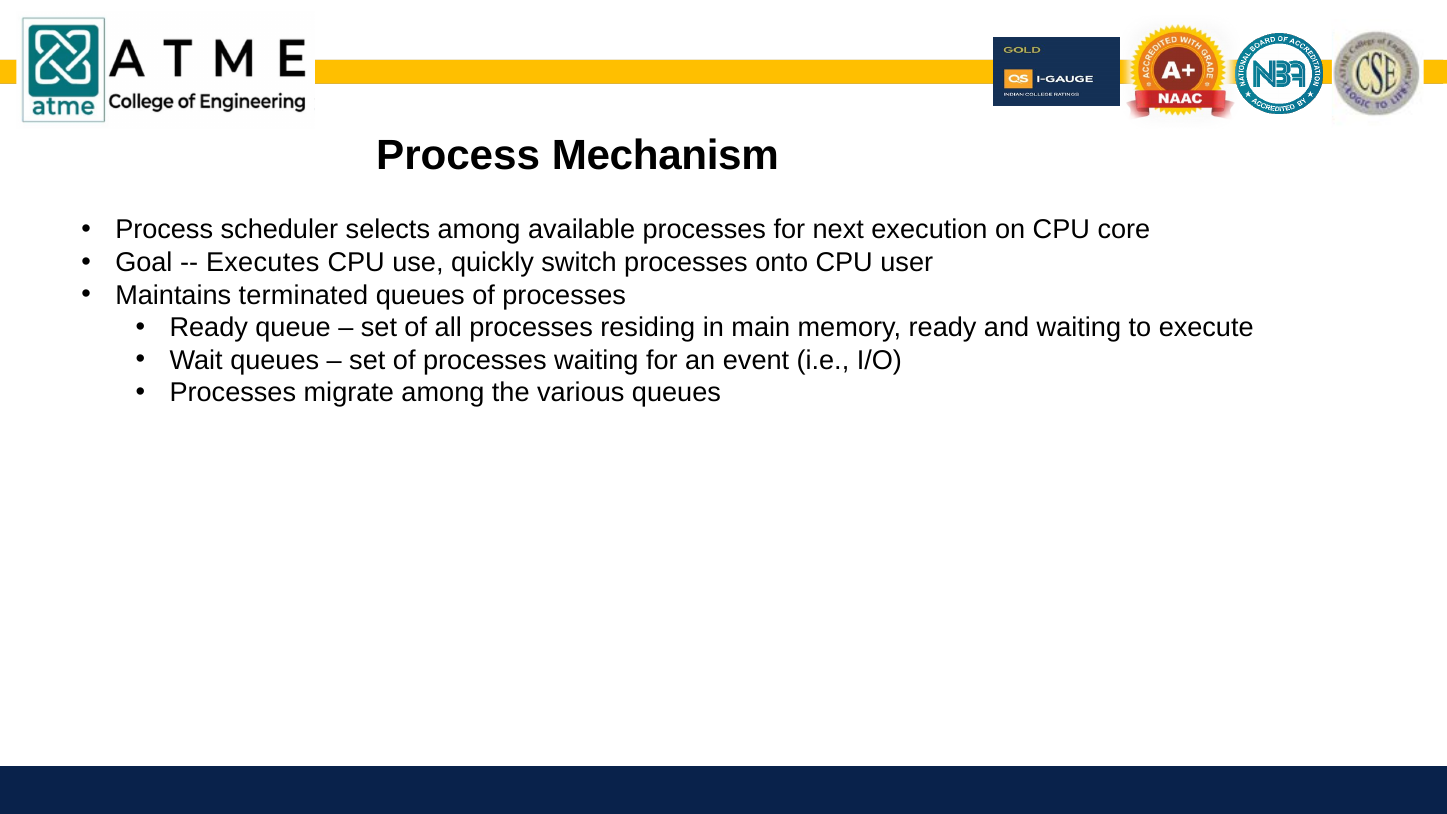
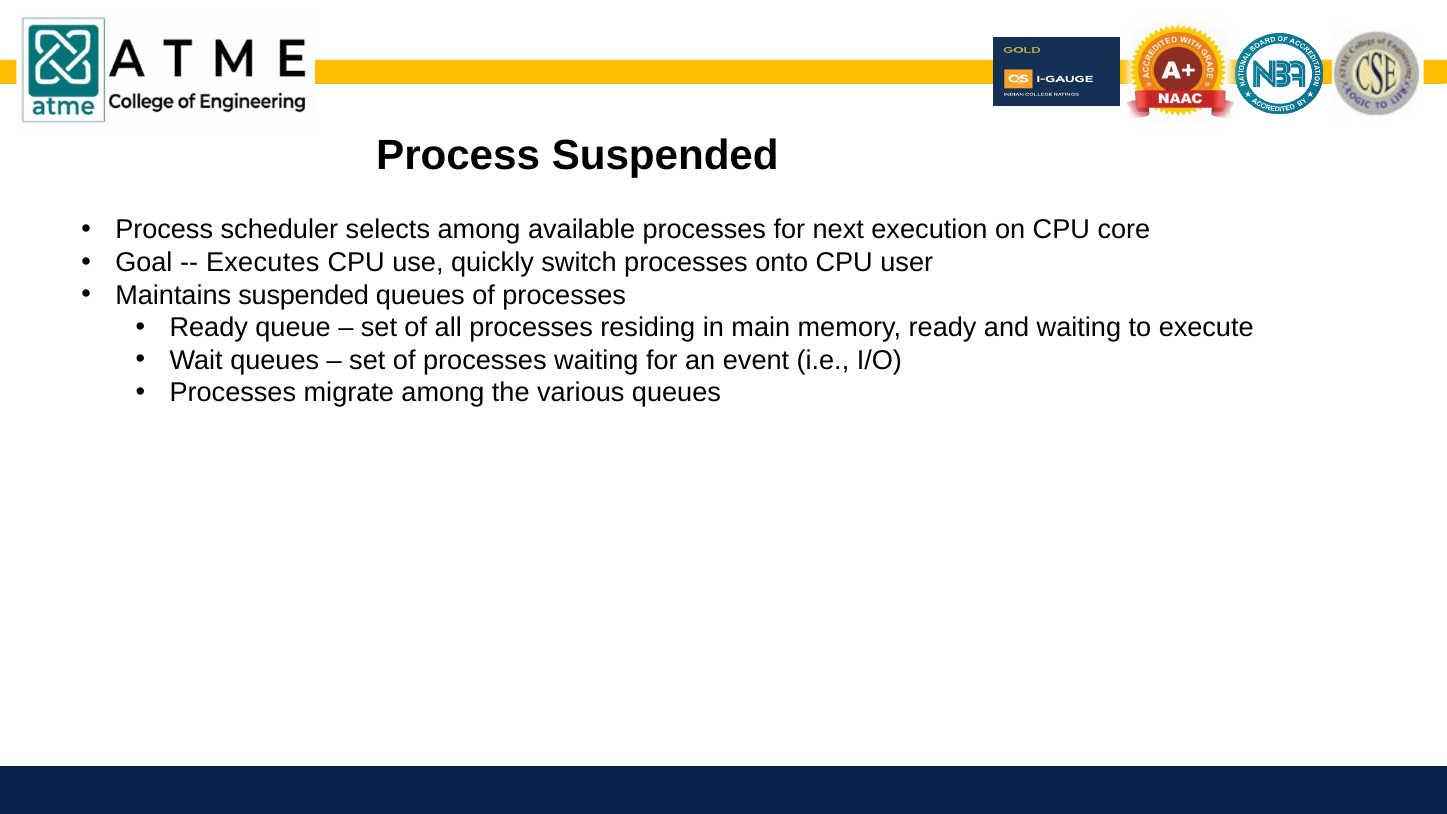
Process Mechanism: Mechanism -> Suspended
Maintains terminated: terminated -> suspended
